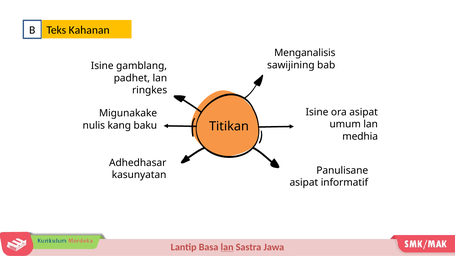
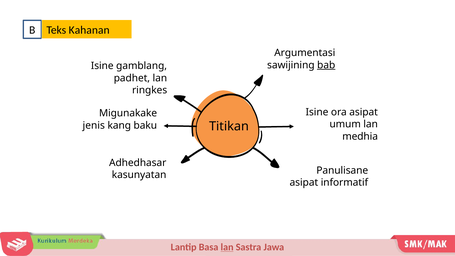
Menganalisis: Menganalisis -> Argumentasi
bab underline: none -> present
nulis: nulis -> jenis
